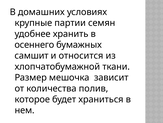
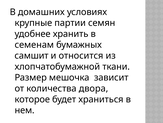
осеннего: осеннего -> семенам
полив: полив -> двора
